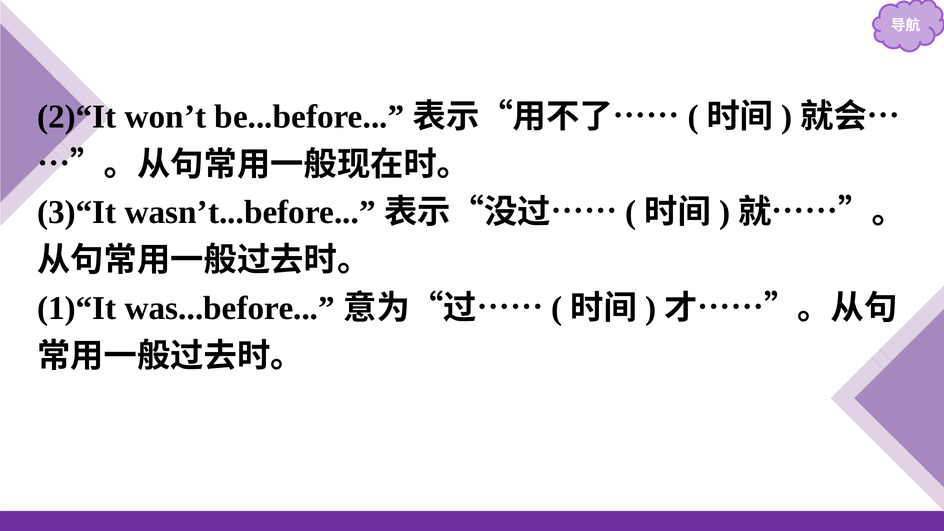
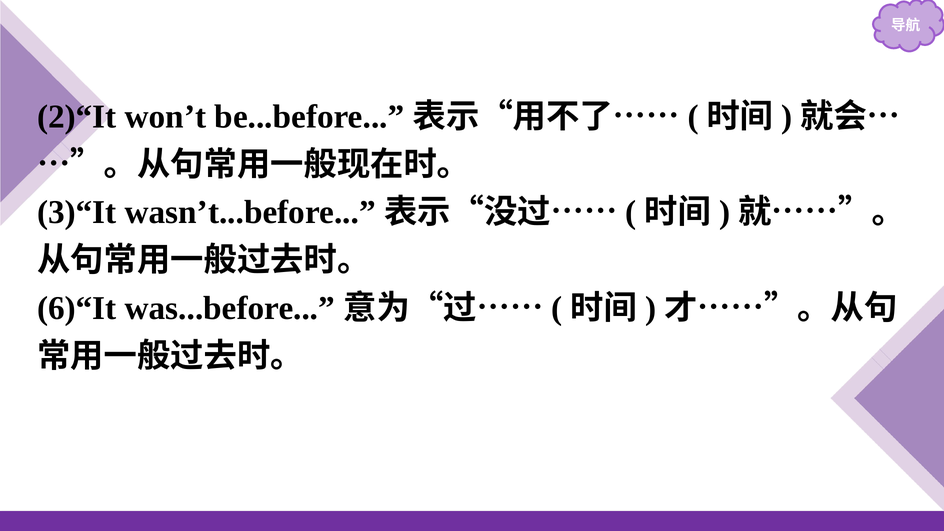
1)“It: 1)“It -> 6)“It
